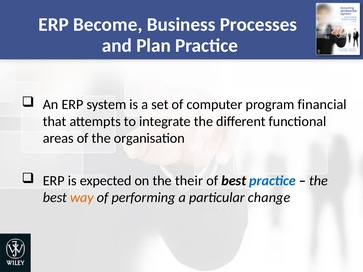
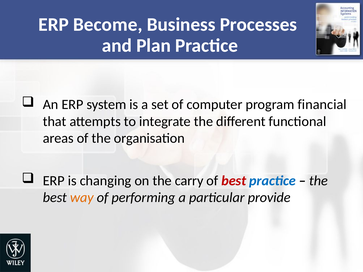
expected: expected -> changing
their: their -> carry
best at (234, 181) colour: black -> red
change: change -> provide
